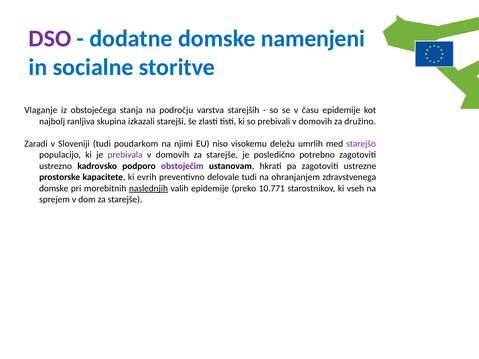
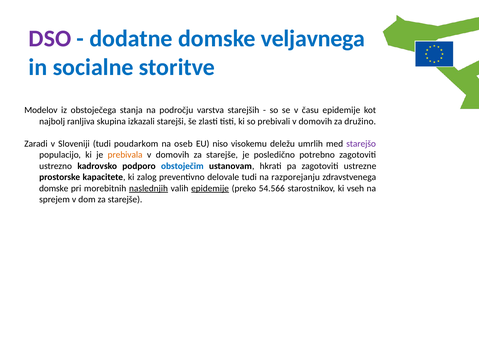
namenjeni: namenjeni -> veljavnega
Vlaganje: Vlaganje -> Modelov
njimi: njimi -> oseb
prebivala colour: purple -> orange
obstoječim colour: purple -> blue
evrih: evrih -> zalog
ohranjanjem: ohranjanjem -> razporejanju
epidemije at (210, 189) underline: none -> present
10.771: 10.771 -> 54.566
